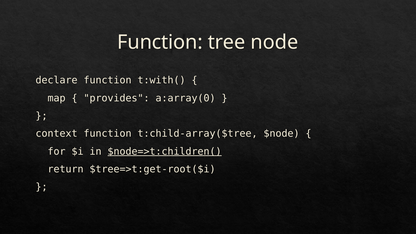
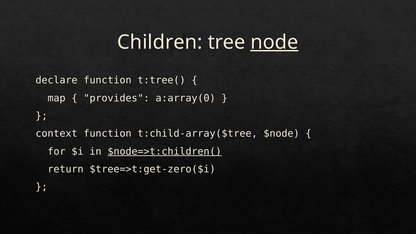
Function at (160, 42): Function -> Children
node underline: none -> present
t:with(: t:with( -> t:tree(
$tree=>t:get-root($i: $tree=>t:get-root($i -> $tree=>t:get-zero($i
